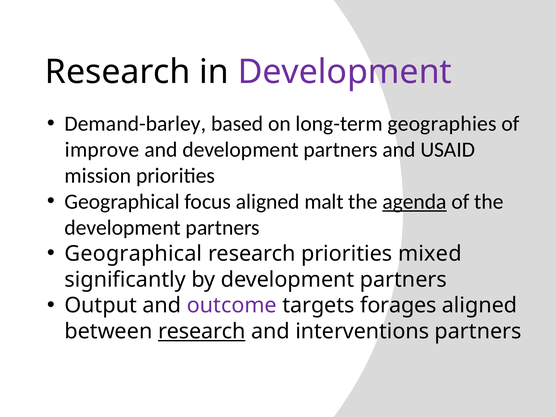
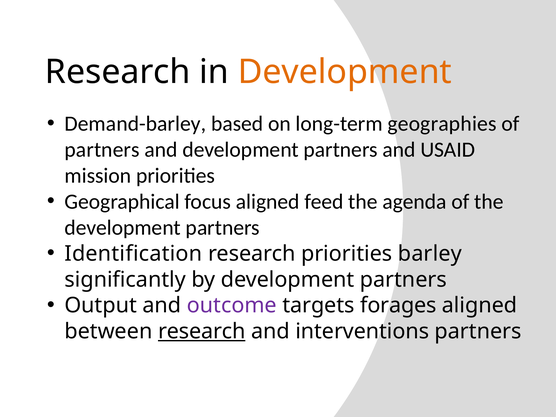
Development at (345, 72) colour: purple -> orange
improve at (102, 150): improve -> partners
malt: malt -> feed
agenda underline: present -> none
Geographical at (133, 254): Geographical -> Identification
mixed: mixed -> barley
